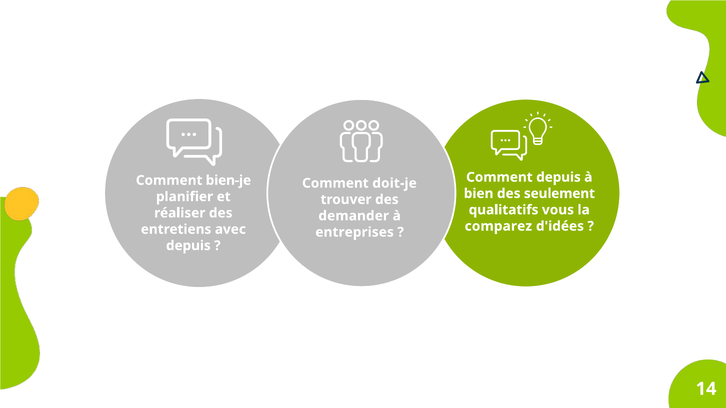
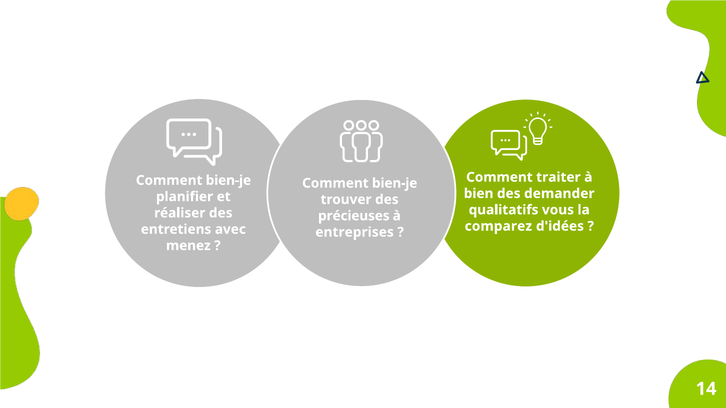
Comment depuis: depuis -> traiter
doit-je at (395, 183): doit-je -> bien-je
seulement: seulement -> demander
demander: demander -> précieuses
depuis at (188, 246): depuis -> menez
